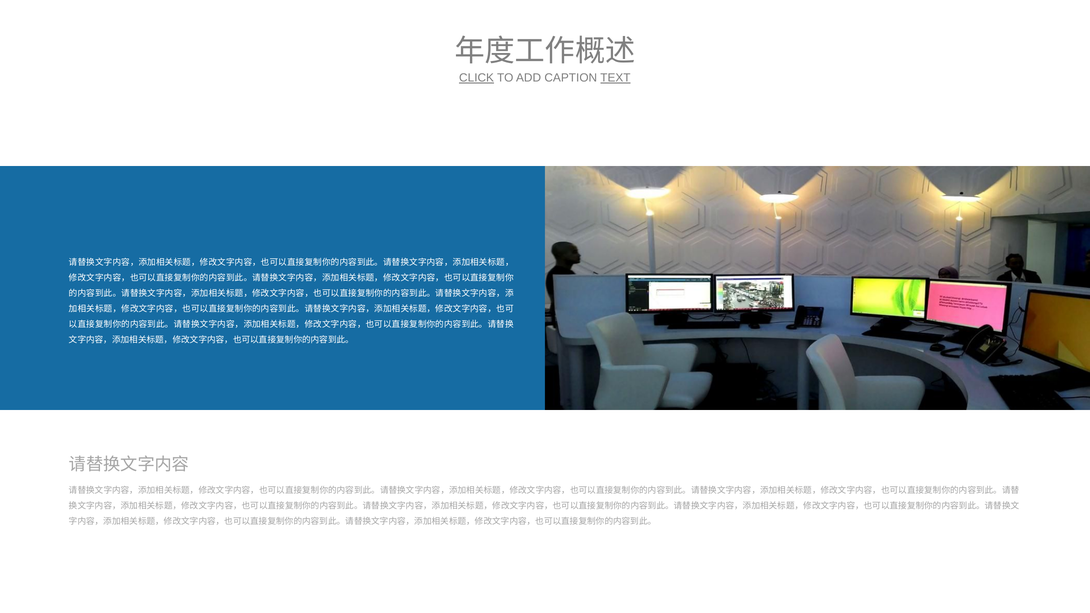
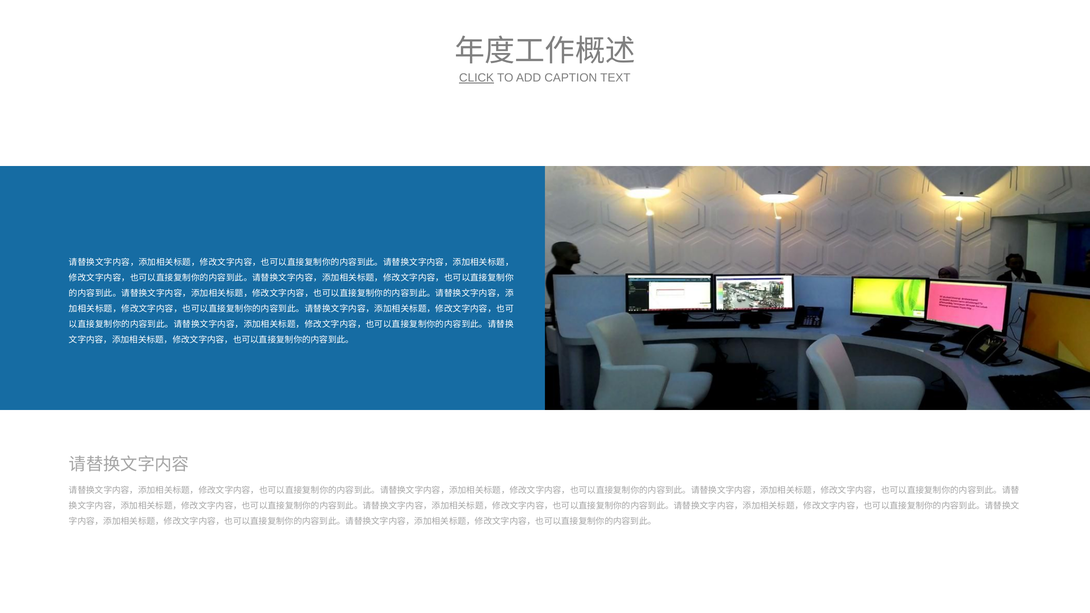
TEXT underline: present -> none
